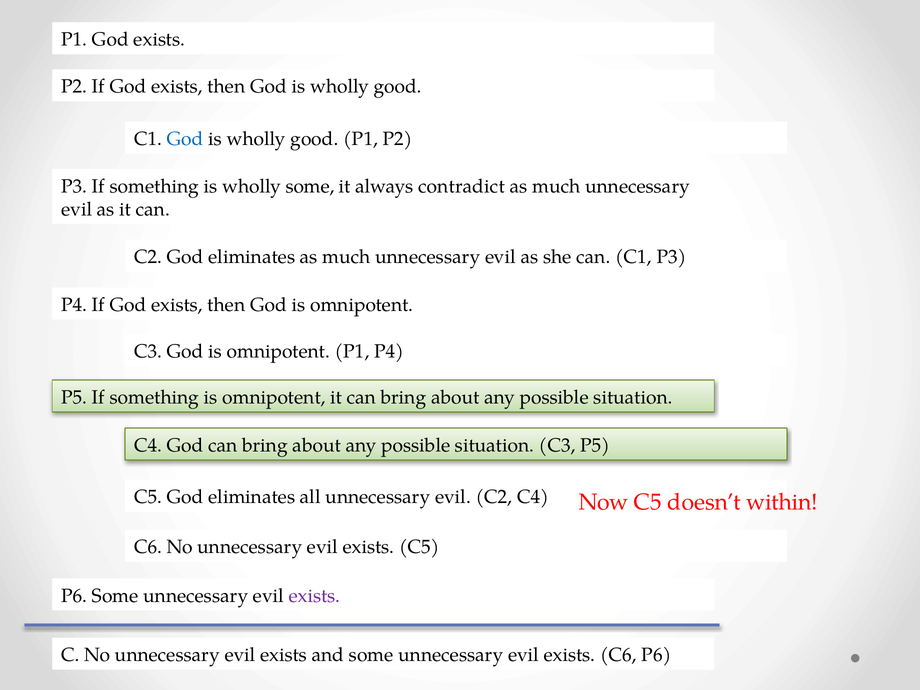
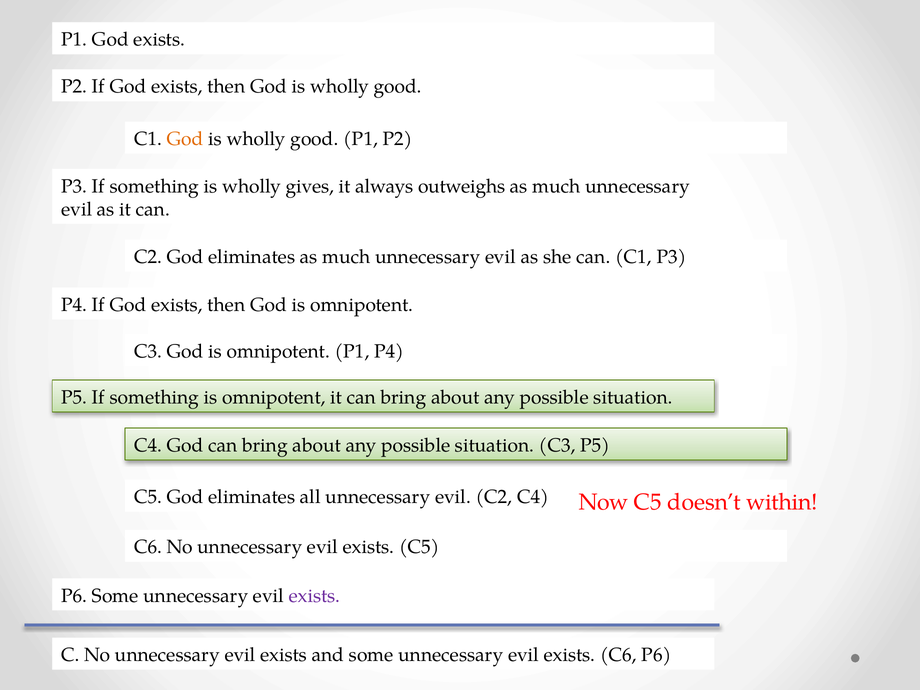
God at (185, 139) colour: blue -> orange
wholly some: some -> gives
contradict: contradict -> outweighs
